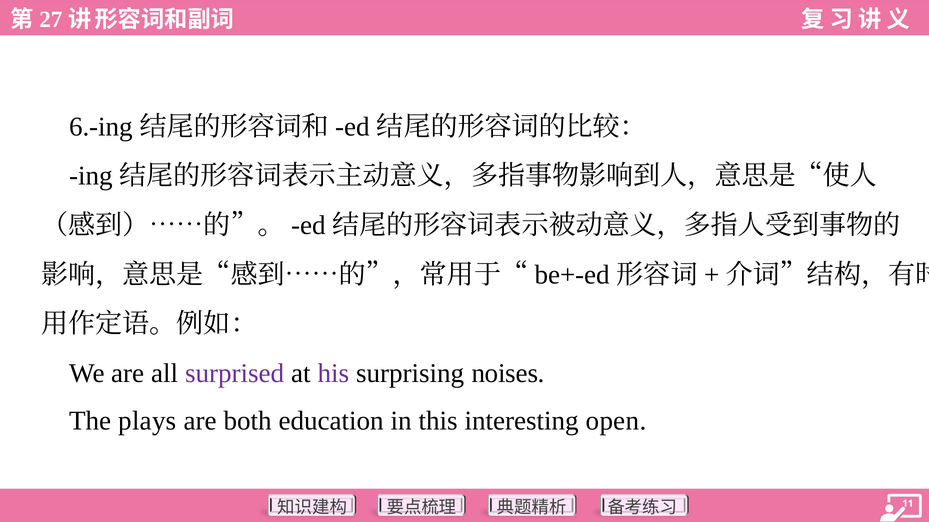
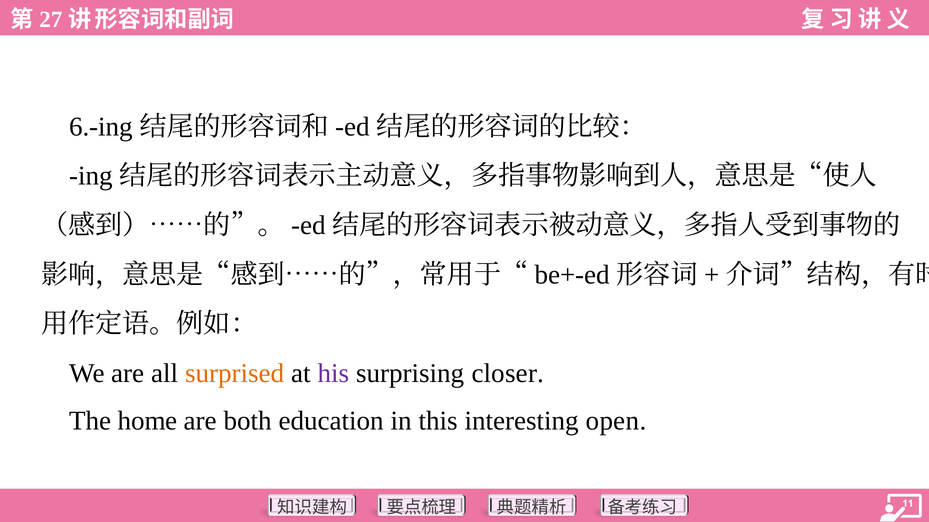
surprised colour: purple -> orange
noises: noises -> closer
plays: plays -> home
